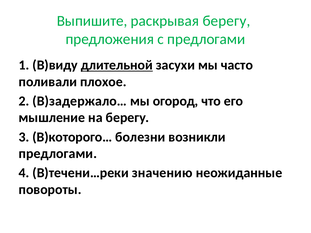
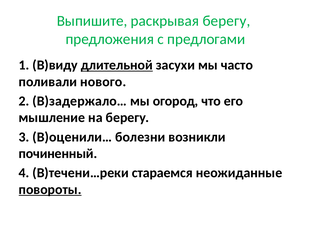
плохое: плохое -> нового
В)которого…: В)которого… -> В)оценили…
предлогами at (58, 154): предлогами -> починенный
значению: значению -> стараемся
повороты underline: none -> present
